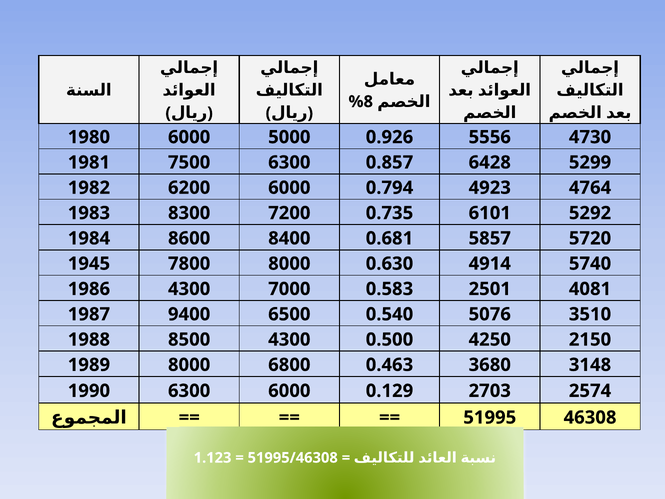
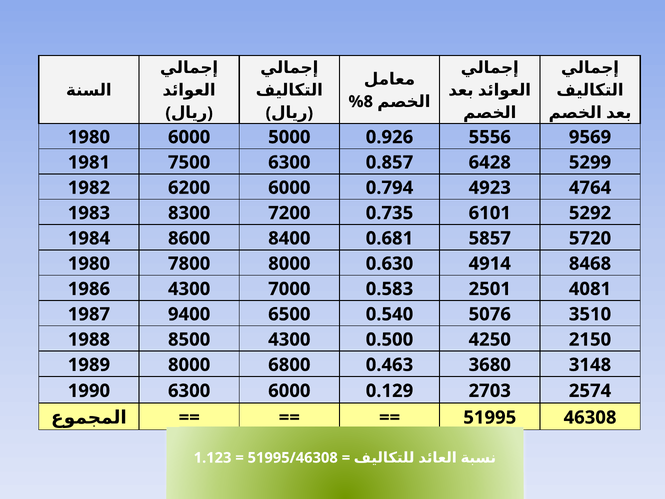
4730: 4730 -> 9569
1945 at (89, 264): 1945 -> 1980
5740: 5740 -> 8468
